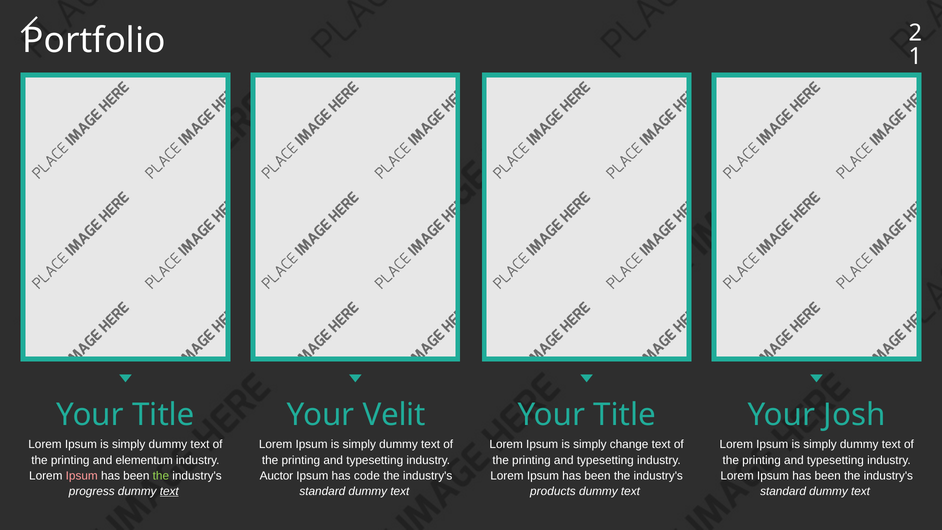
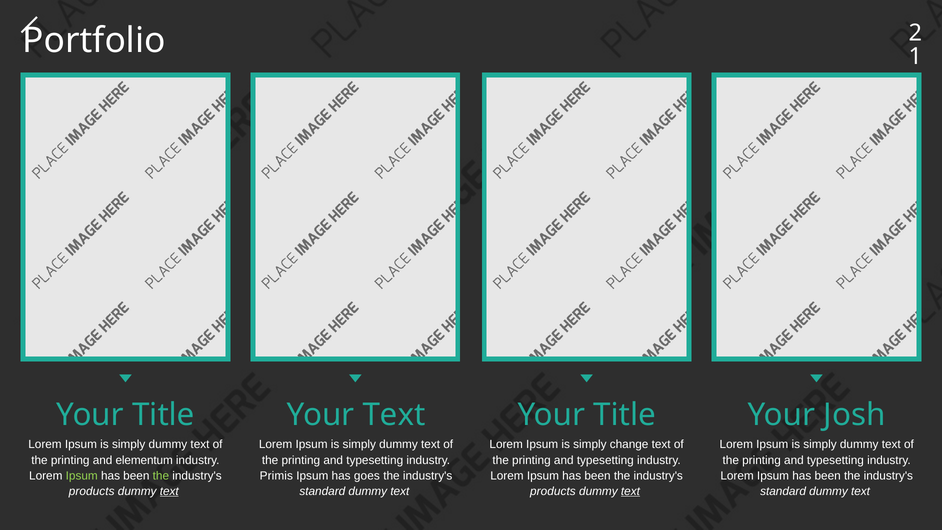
Your Velit: Velit -> Text
Ipsum at (82, 476) colour: pink -> light green
Auctor: Auctor -> Primis
code: code -> goes
progress at (92, 491): progress -> products
text at (630, 491) underline: none -> present
